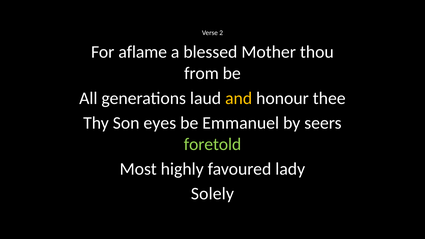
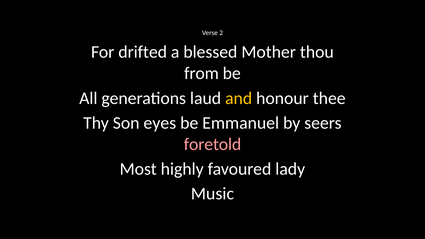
aflame: aflame -> drifted
foretold colour: light green -> pink
Solely: Solely -> Music
